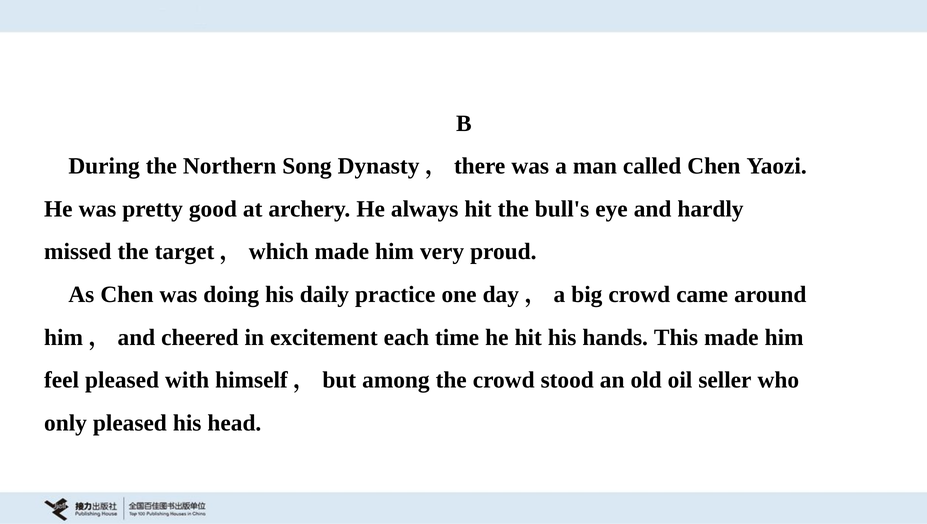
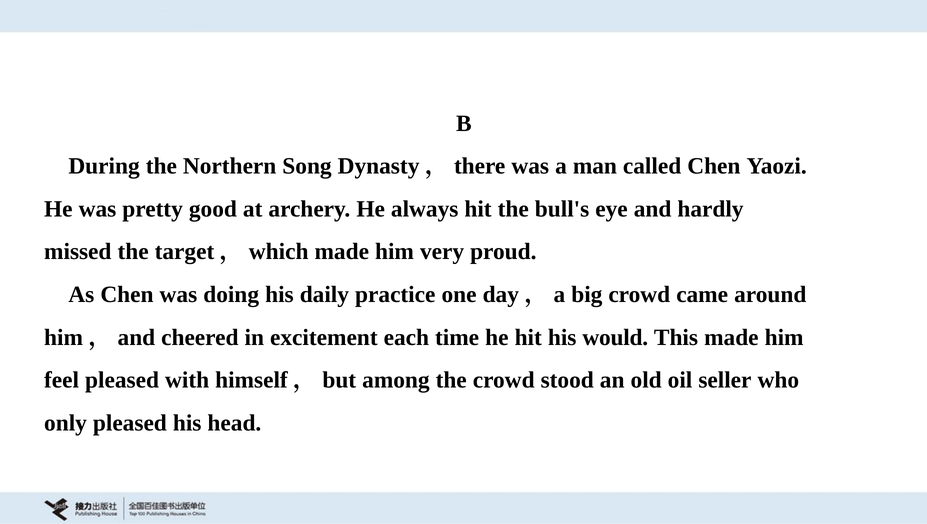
hands: hands -> would
